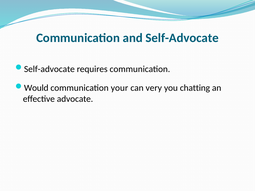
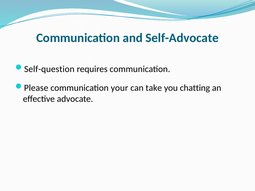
Self-advocate at (49, 69): Self-advocate -> Self-question
Would: Would -> Please
very: very -> take
